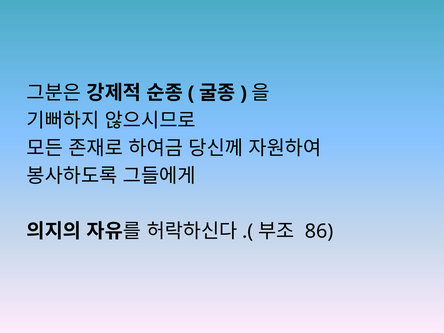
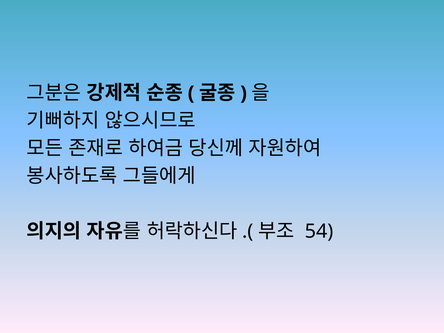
86: 86 -> 54
